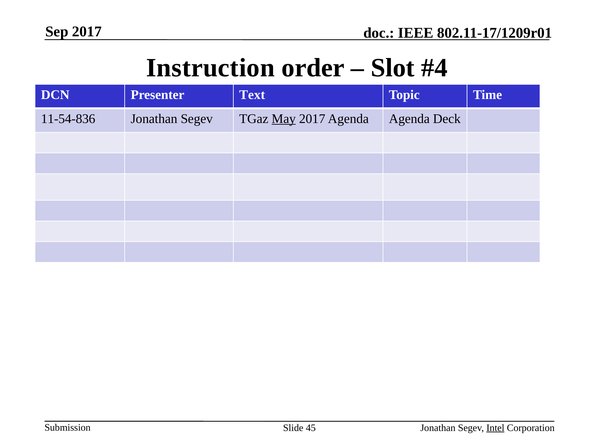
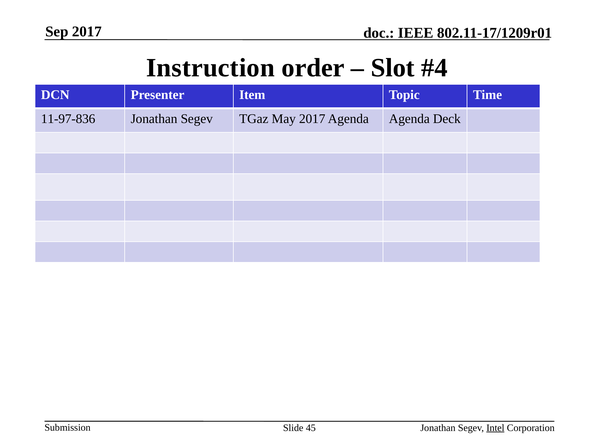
Text: Text -> Item
11-54-836: 11-54-836 -> 11-97-836
May underline: present -> none
